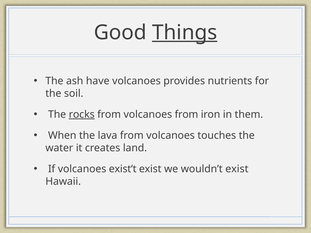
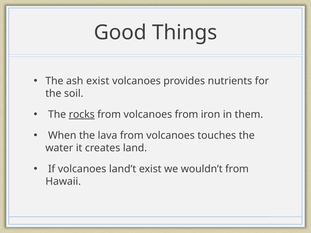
Things underline: present -> none
ash have: have -> exist
exist’t: exist’t -> land’t
wouldn’t exist: exist -> from
